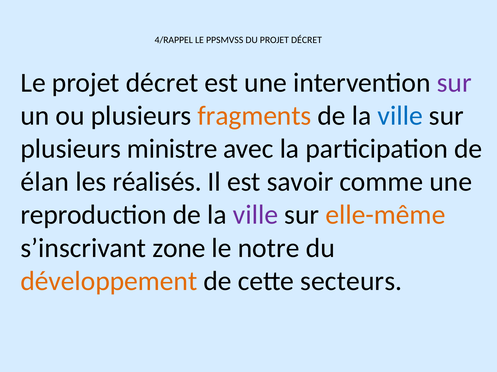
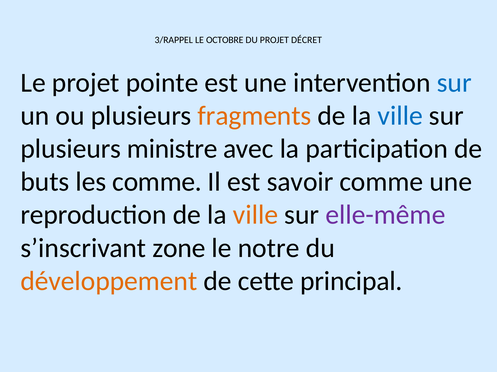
4/RAPPEL: 4/RAPPEL -> 3/RAPPEL
PPSMVSS: PPSMVSS -> OCTOBRE
Le projet décret: décret -> pointe
sur at (454, 83) colour: purple -> blue
élan: élan -> buts
les réalisés: réalisés -> comme
ville at (256, 215) colour: purple -> orange
elle-même colour: orange -> purple
secteurs: secteurs -> principal
